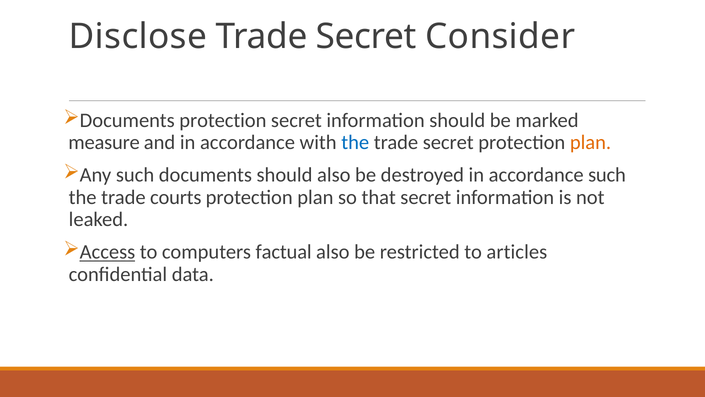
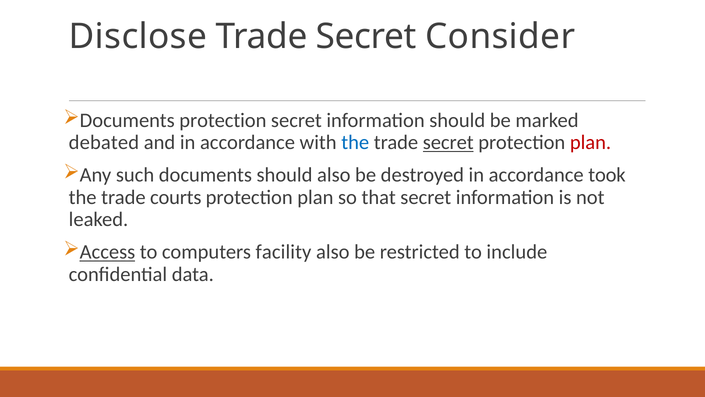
measure: measure -> debated
secret at (448, 142) underline: none -> present
plan at (591, 142) colour: orange -> red
accordance such: such -> took
factual: factual -> facility
articles: articles -> include
